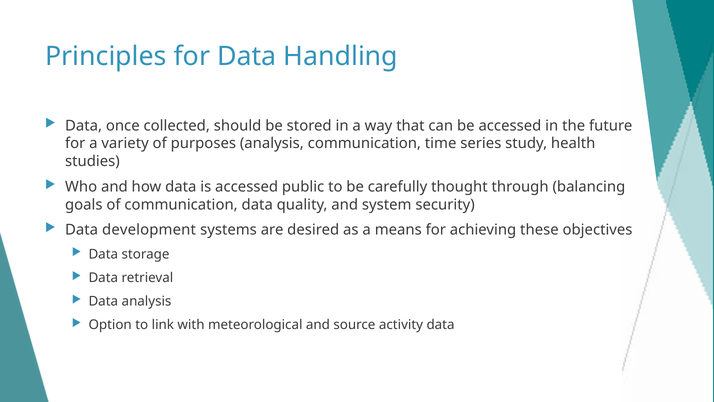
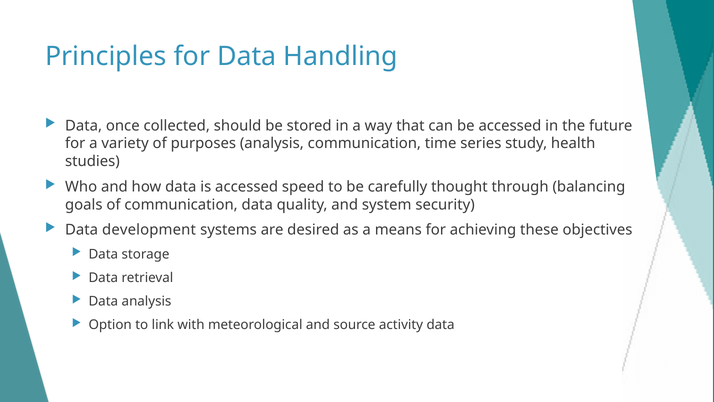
public: public -> speed
